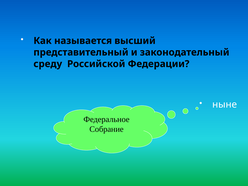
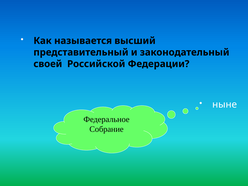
среду: среду -> своей
